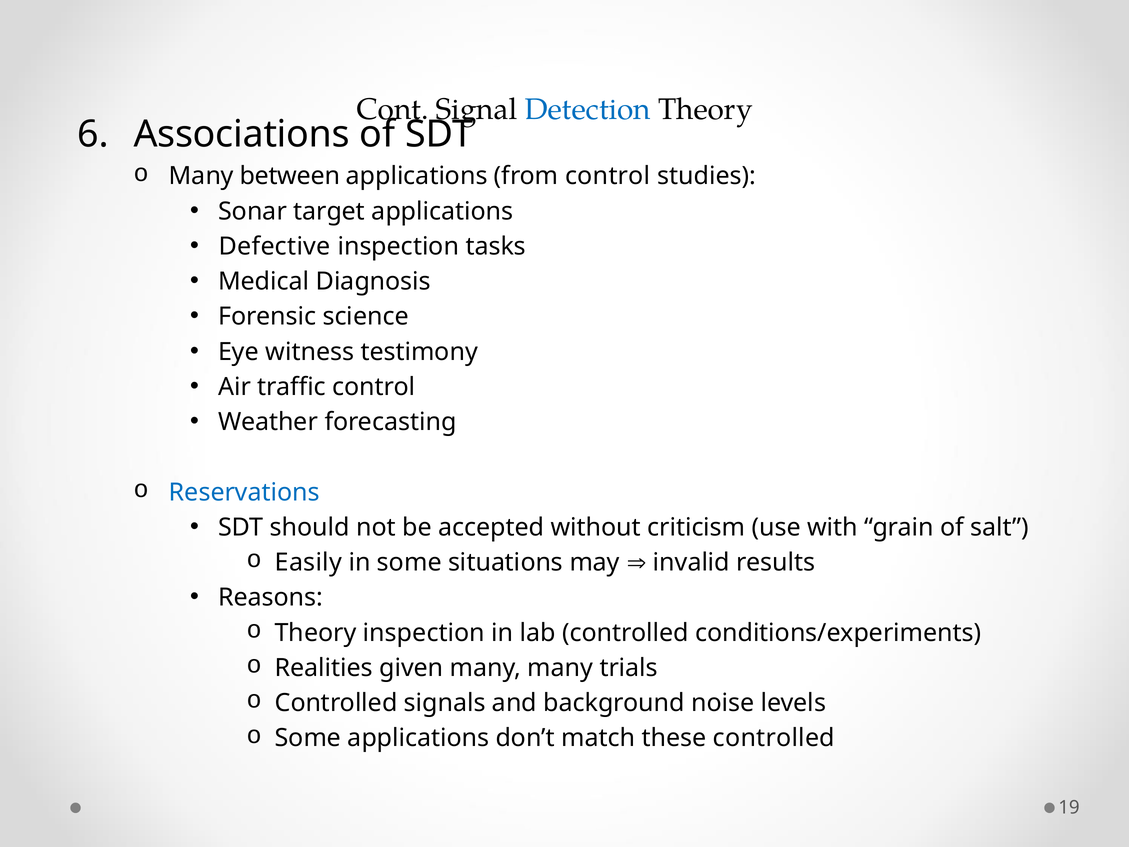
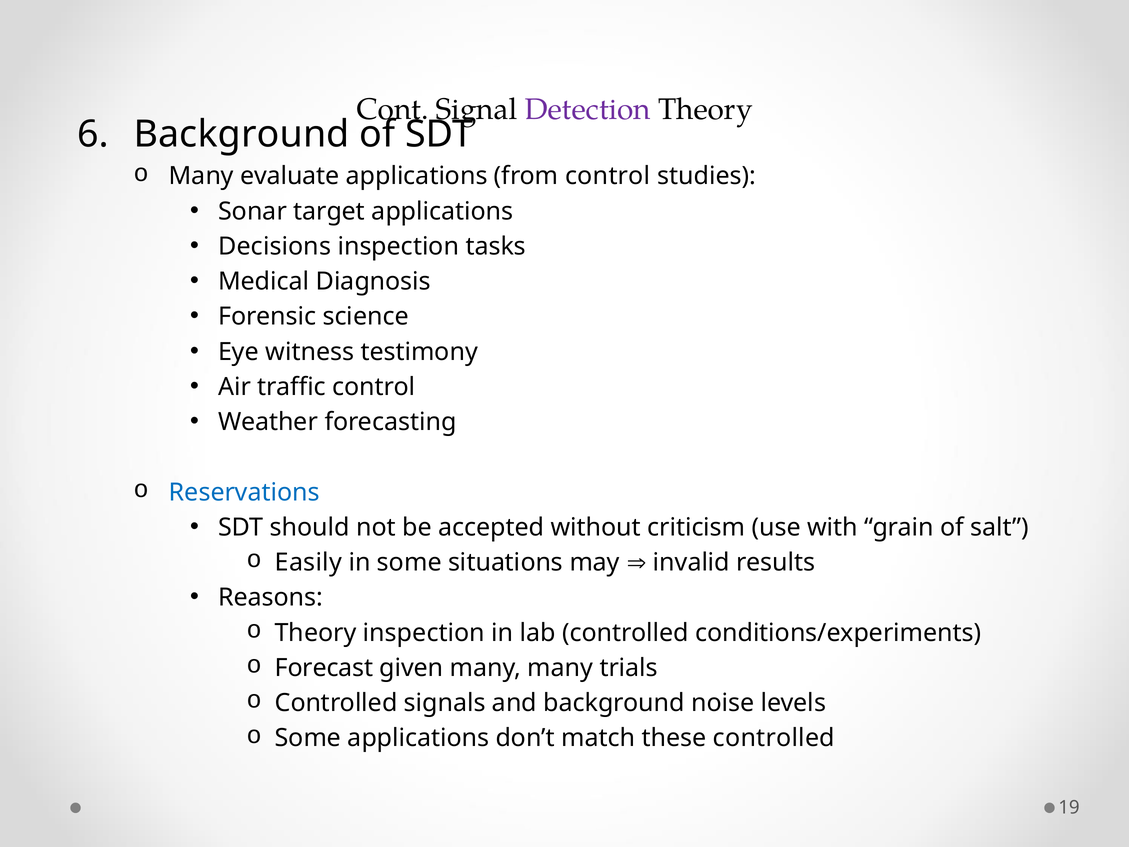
Detection colour: blue -> purple
Associations at (242, 134): Associations -> Background
between: between -> evaluate
Defective: Defective -> Decisions
Realities: Realities -> Forecast
